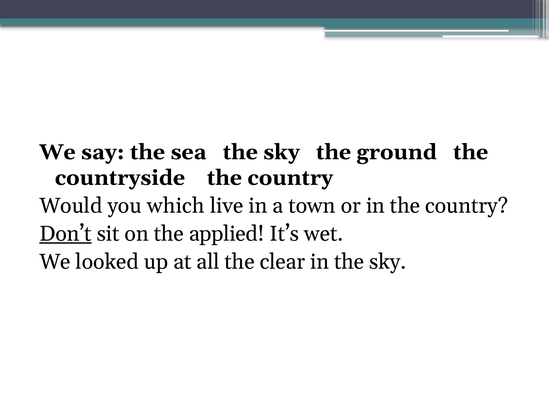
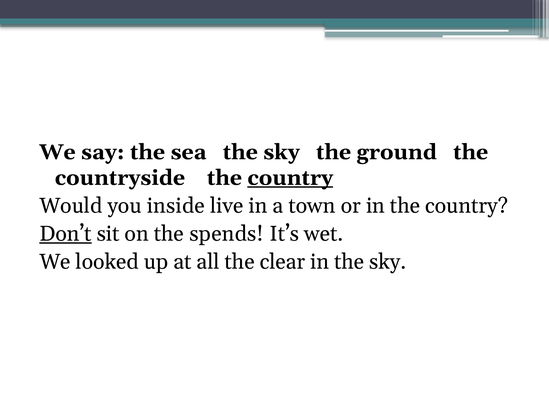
country at (290, 178) underline: none -> present
which: which -> inside
applied: applied -> spends
